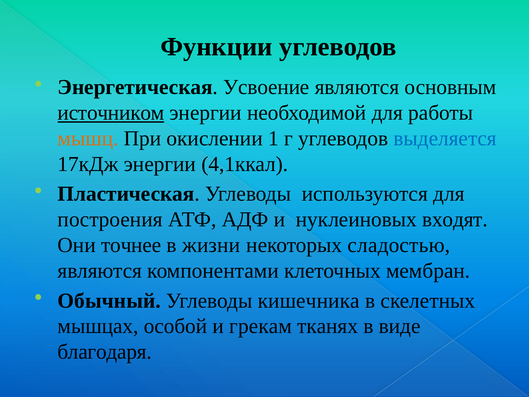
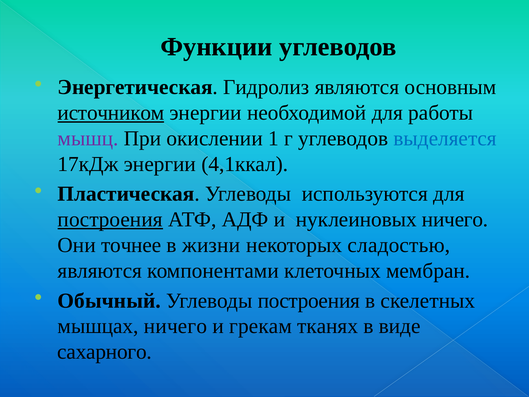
Усвоение: Усвоение -> Гидролиз
мышц colour: orange -> purple
построения at (110, 219) underline: none -> present
нуклеиновых входят: входят -> ничего
Углеводы кишечника: кишечника -> построения
мышцах особой: особой -> ничего
благодаря: благодаря -> сахарного
